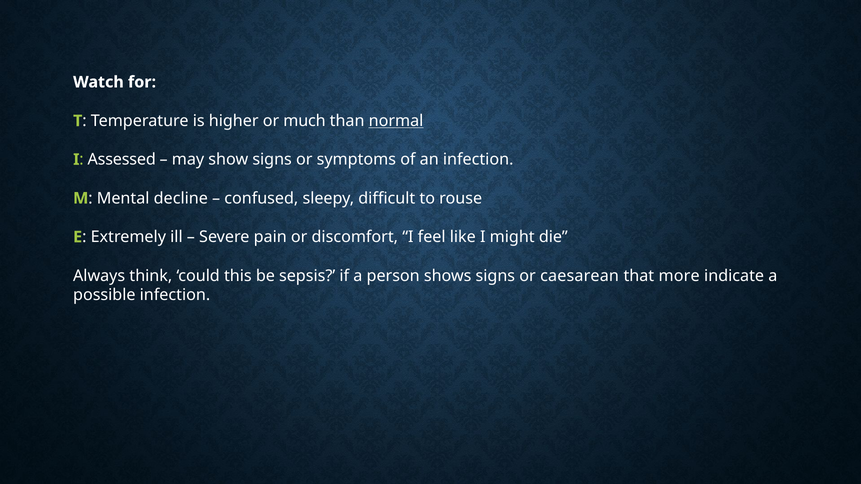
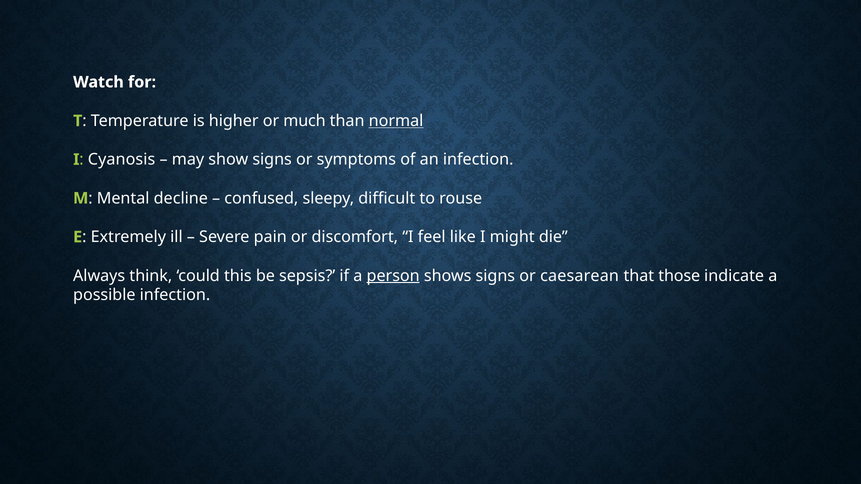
Assessed: Assessed -> Cyanosis
person underline: none -> present
more: more -> those
